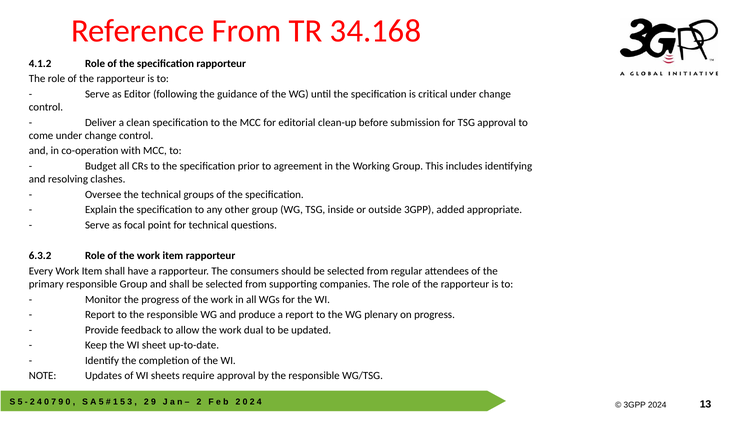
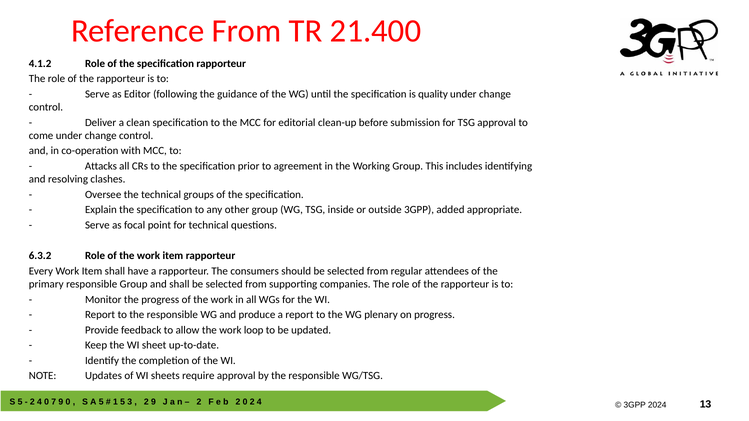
34.168: 34.168 -> 21.400
critical: critical -> quality
Budget: Budget -> Attacks
dual: dual -> loop
